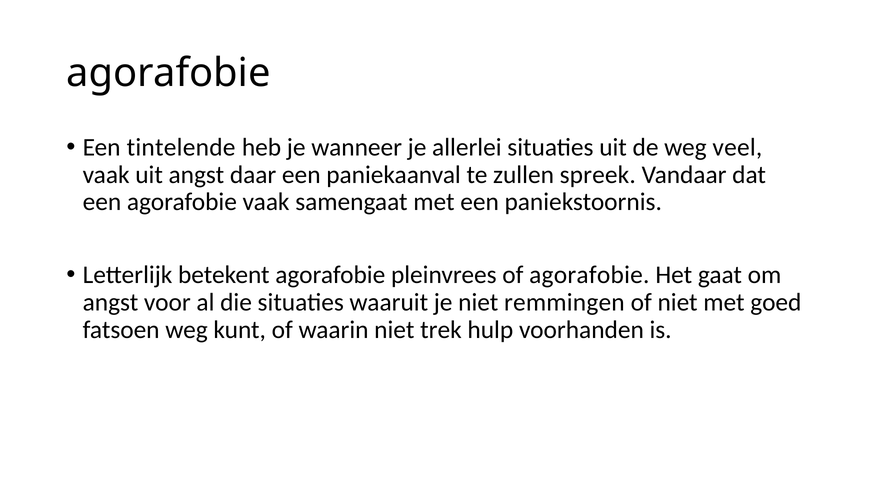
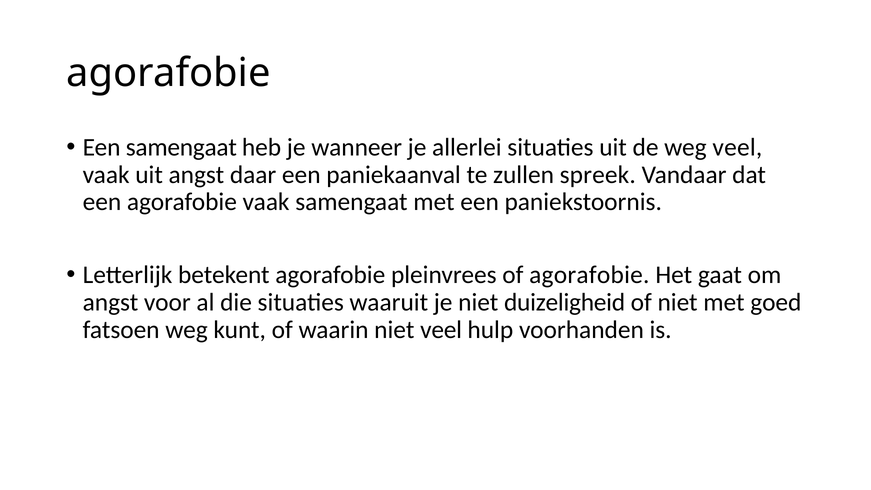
Een tintelende: tintelende -> samengaat
remmingen: remmingen -> duizeligheid
niet trek: trek -> veel
